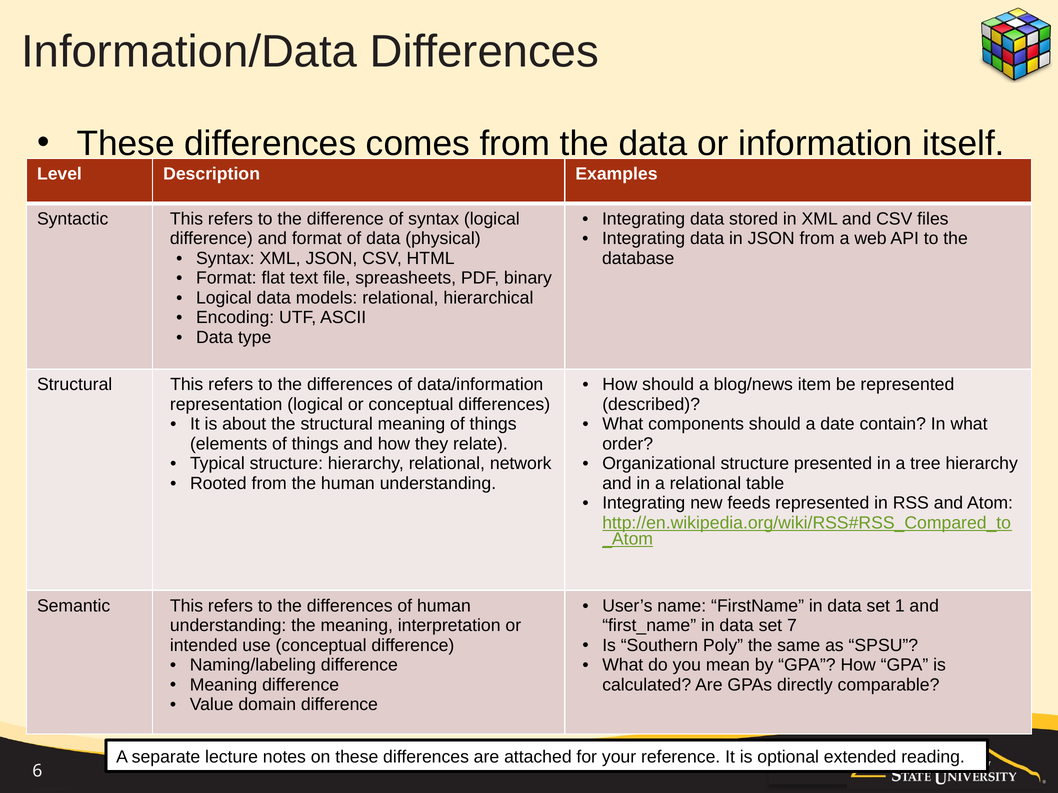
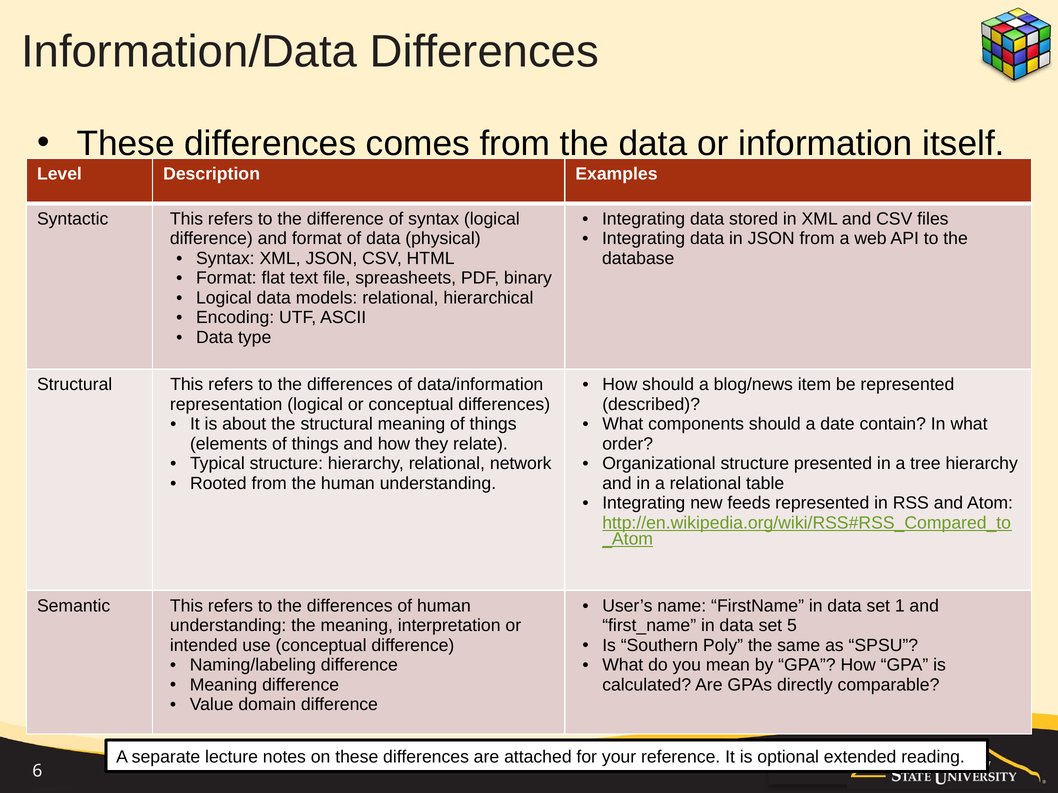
7: 7 -> 5
